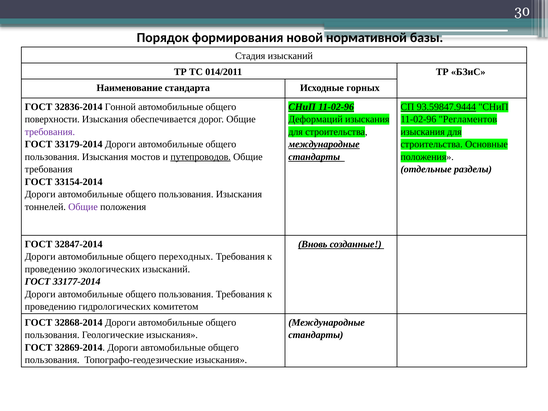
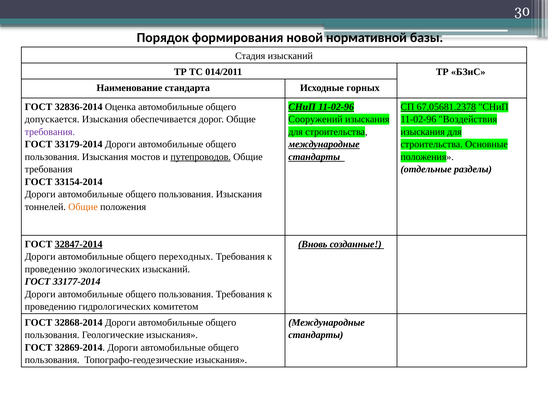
Гонной: Гонной -> Оценка
93.59847.9444: 93.59847.9444 -> 67.05681.2378
поверхности: поверхности -> допускается
Деформаций: Деформаций -> Сооружений
Регламентов: Регламентов -> Воздействия
Общие at (83, 207) colour: purple -> orange
32847-2014 underline: none -> present
